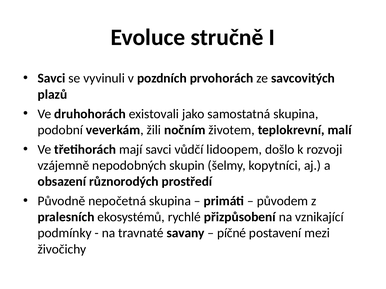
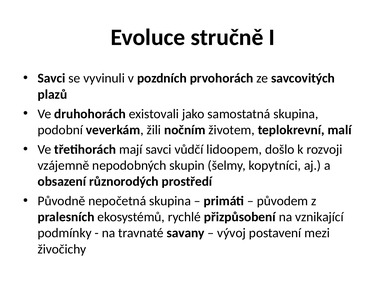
píčné: píčné -> vývoj
